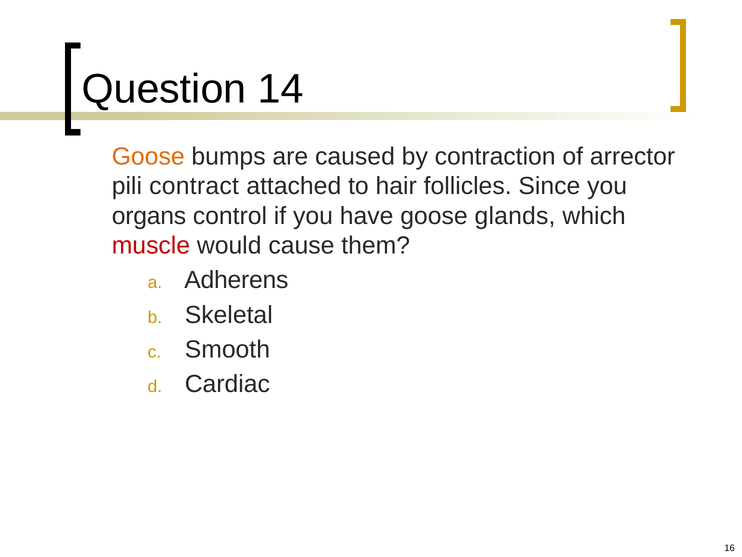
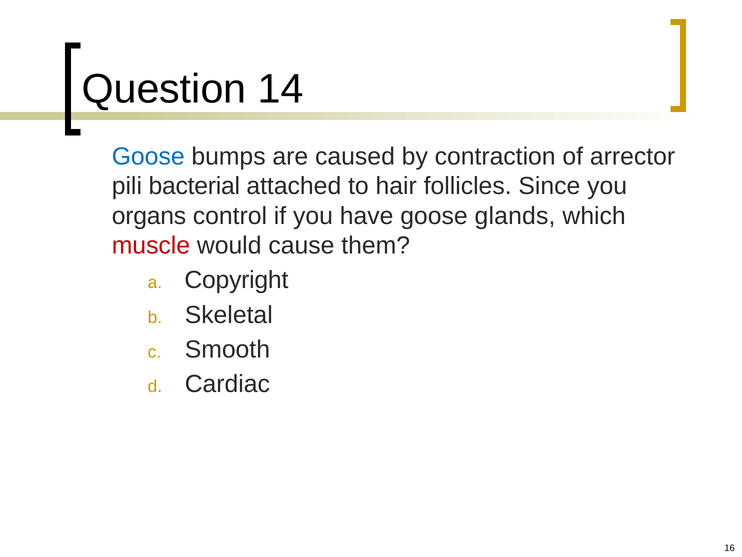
Goose at (148, 156) colour: orange -> blue
contract: contract -> bacterial
Adherens: Adherens -> Copyright
